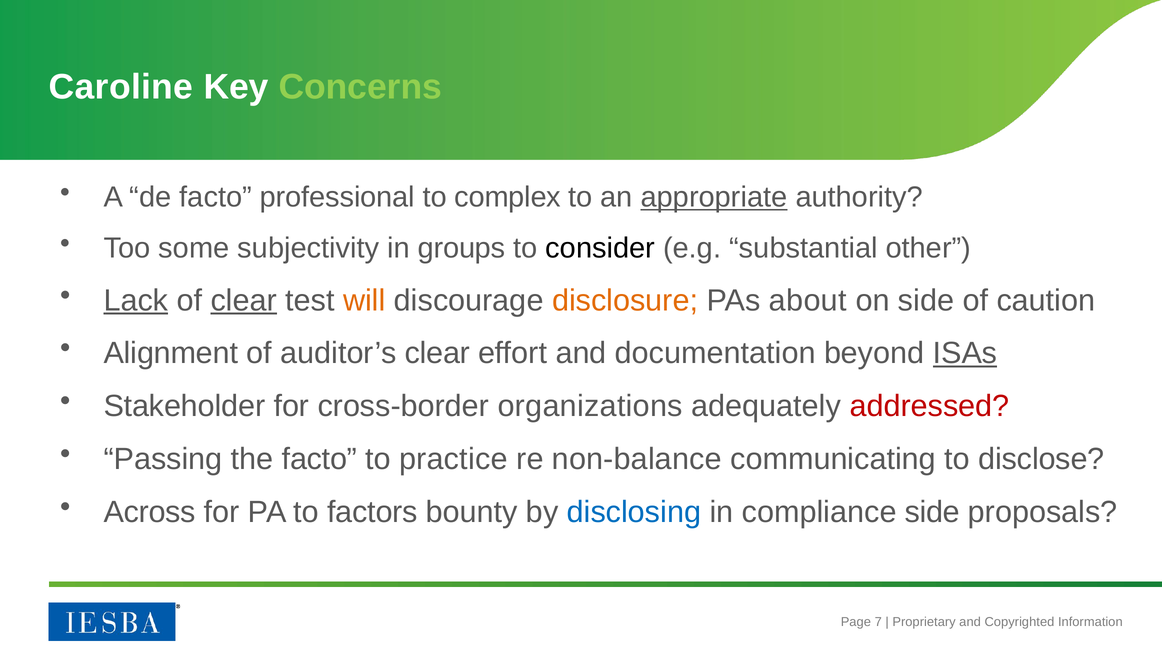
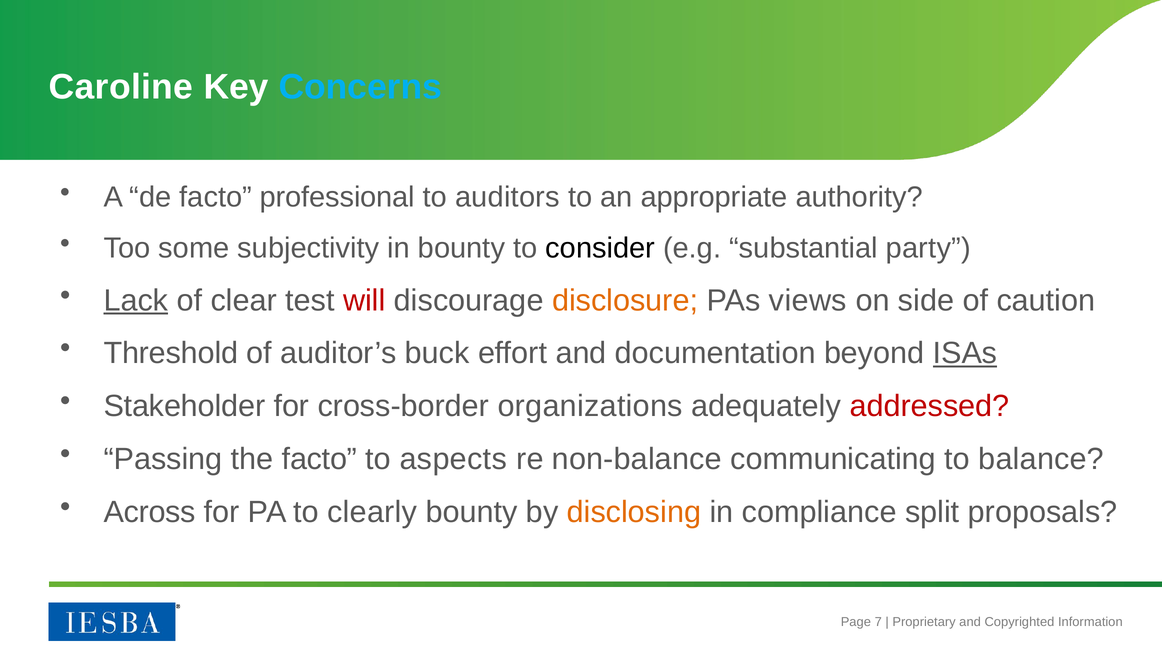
Concerns colour: light green -> light blue
complex: complex -> auditors
appropriate underline: present -> none
in groups: groups -> bounty
other: other -> party
clear at (244, 300) underline: present -> none
will colour: orange -> red
about: about -> views
Alignment: Alignment -> Threshold
auditor’s clear: clear -> buck
practice: practice -> aspects
disclose: disclose -> balance
factors: factors -> clearly
disclosing colour: blue -> orange
compliance side: side -> split
